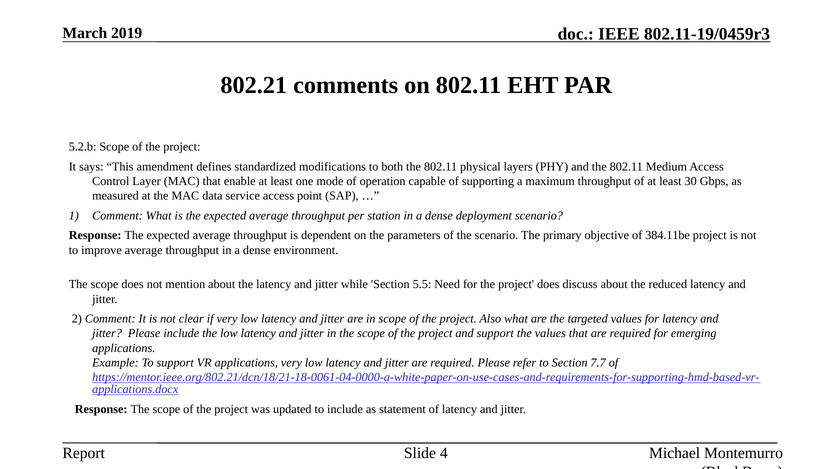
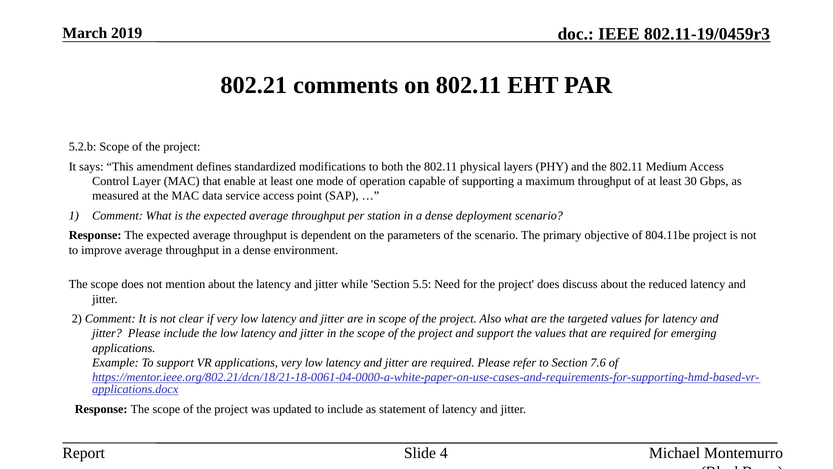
384.11be: 384.11be -> 804.11be
7.7: 7.7 -> 7.6
